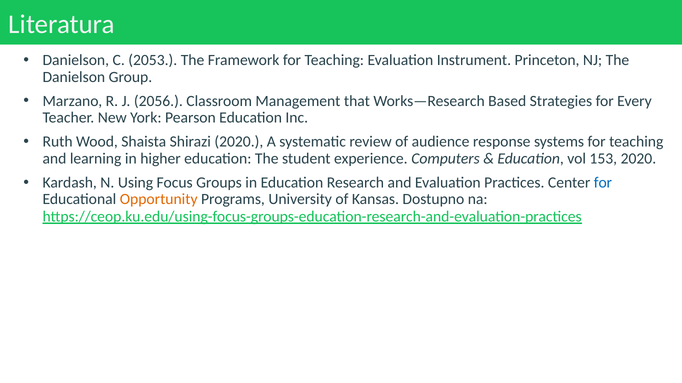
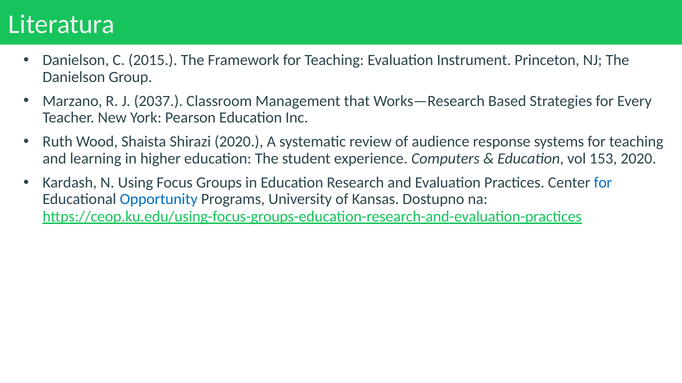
2053: 2053 -> 2015
2056: 2056 -> 2037
Opportunity colour: orange -> blue
